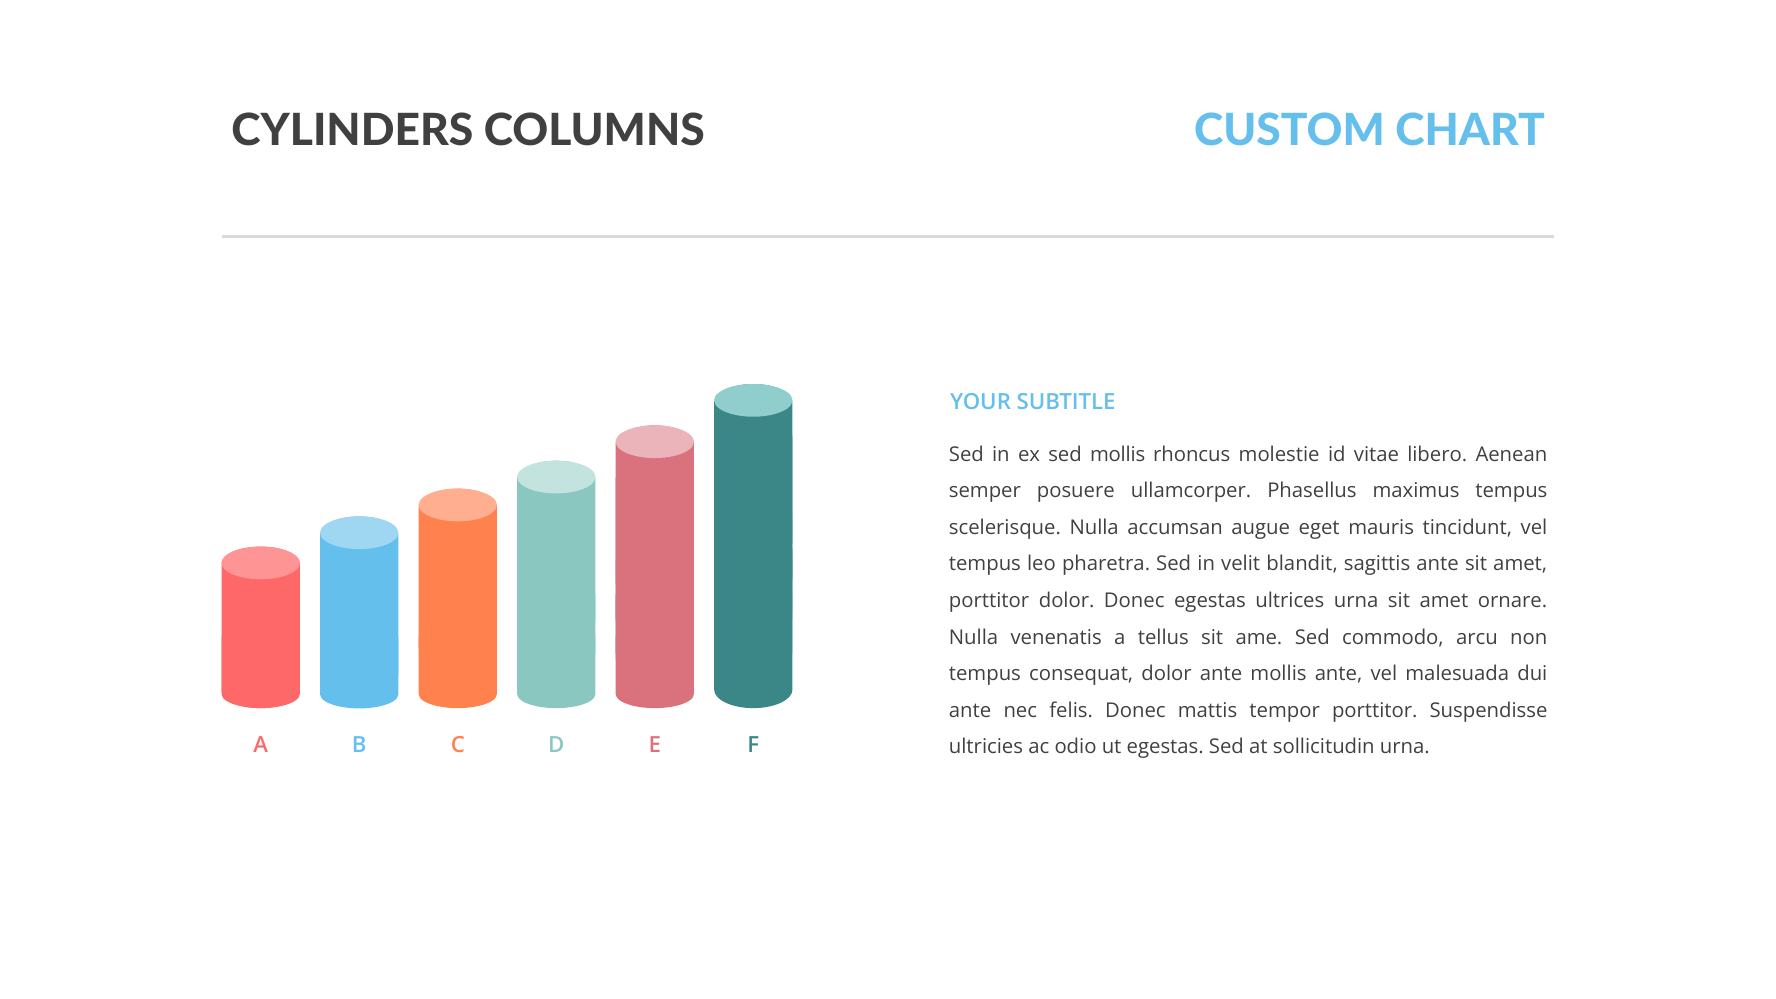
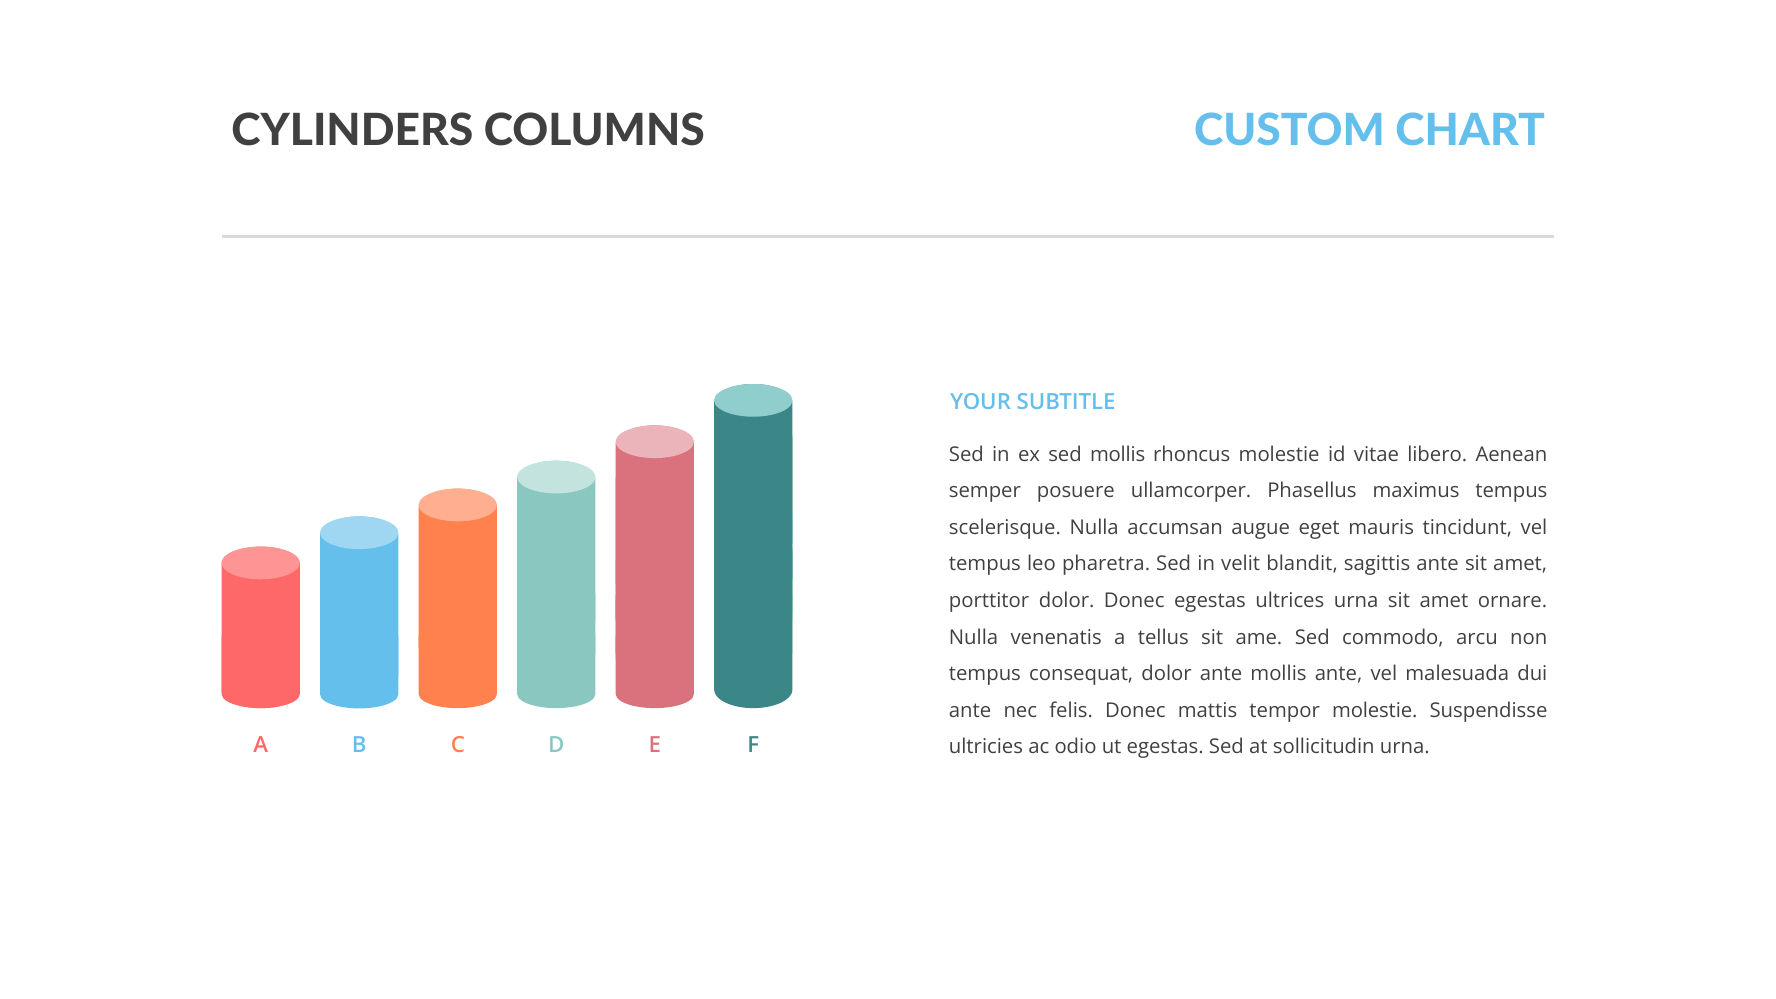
tempor porttitor: porttitor -> molestie
